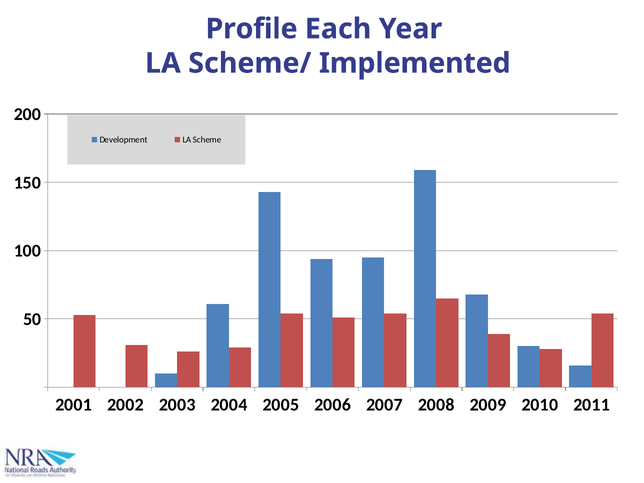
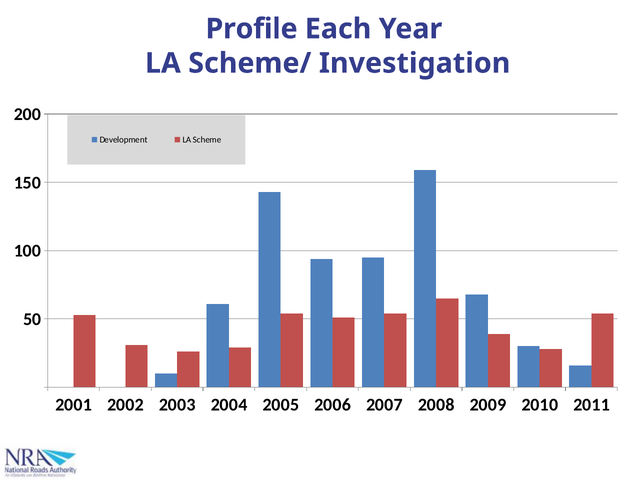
Implemented: Implemented -> Investigation
